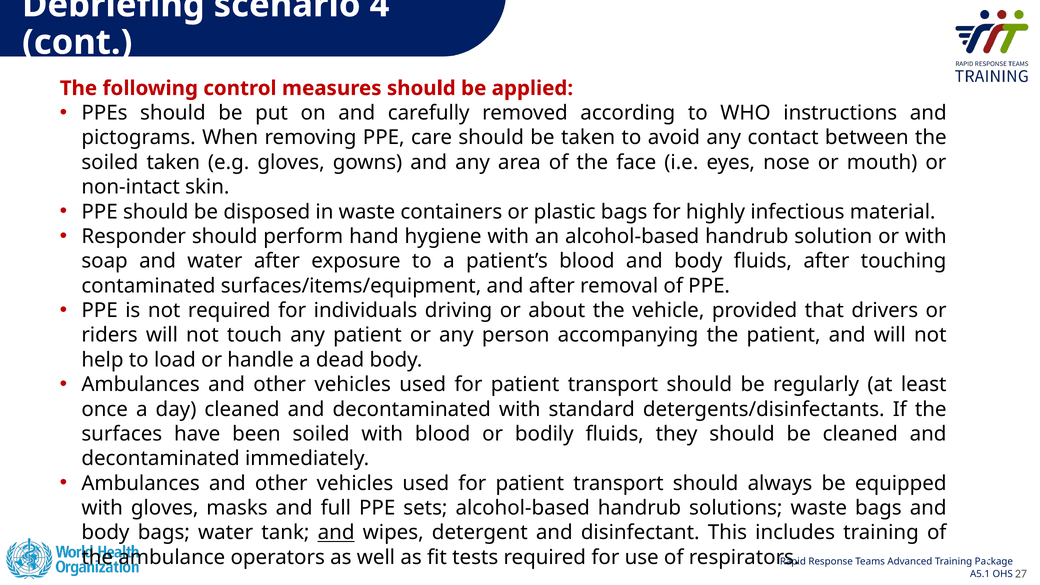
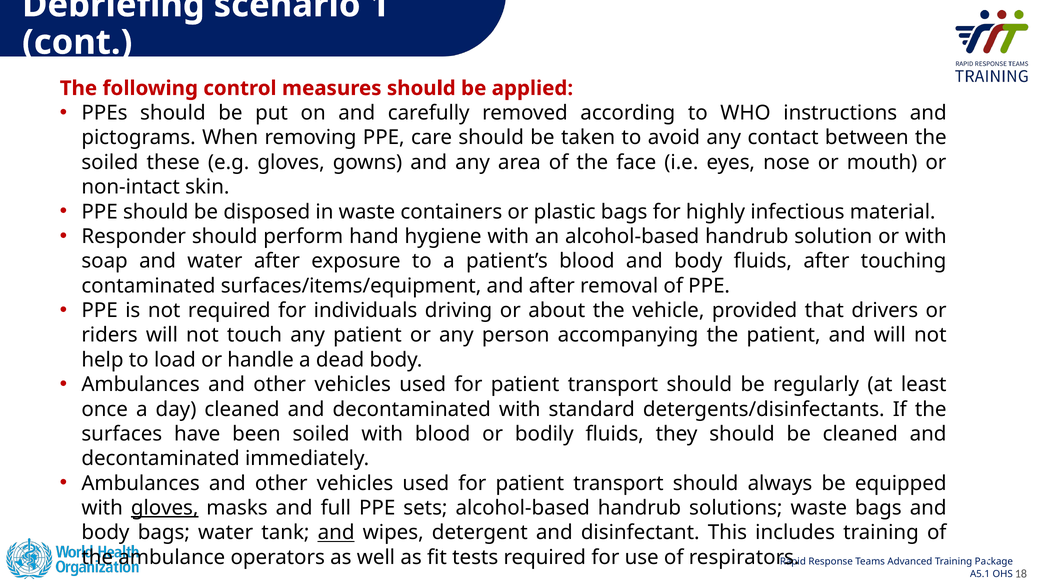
scenario 4: 4 -> 1
soiled taken: taken -> these
gloves at (165, 508) underline: none -> present
27: 27 -> 18
